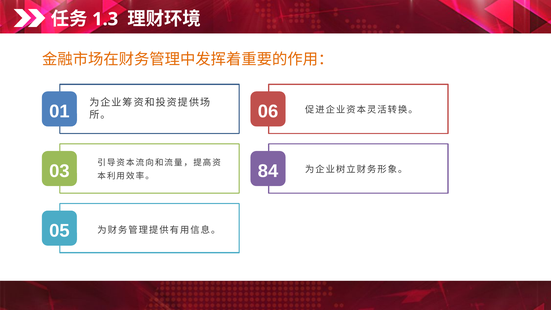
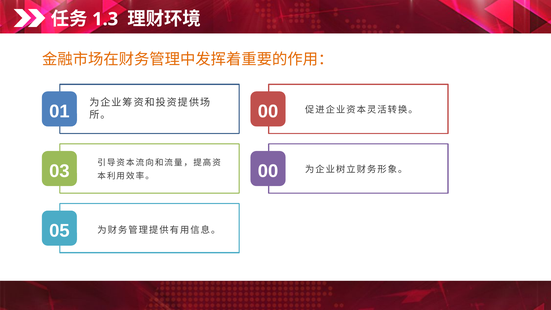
01 06: 06 -> 00
03 84: 84 -> 00
